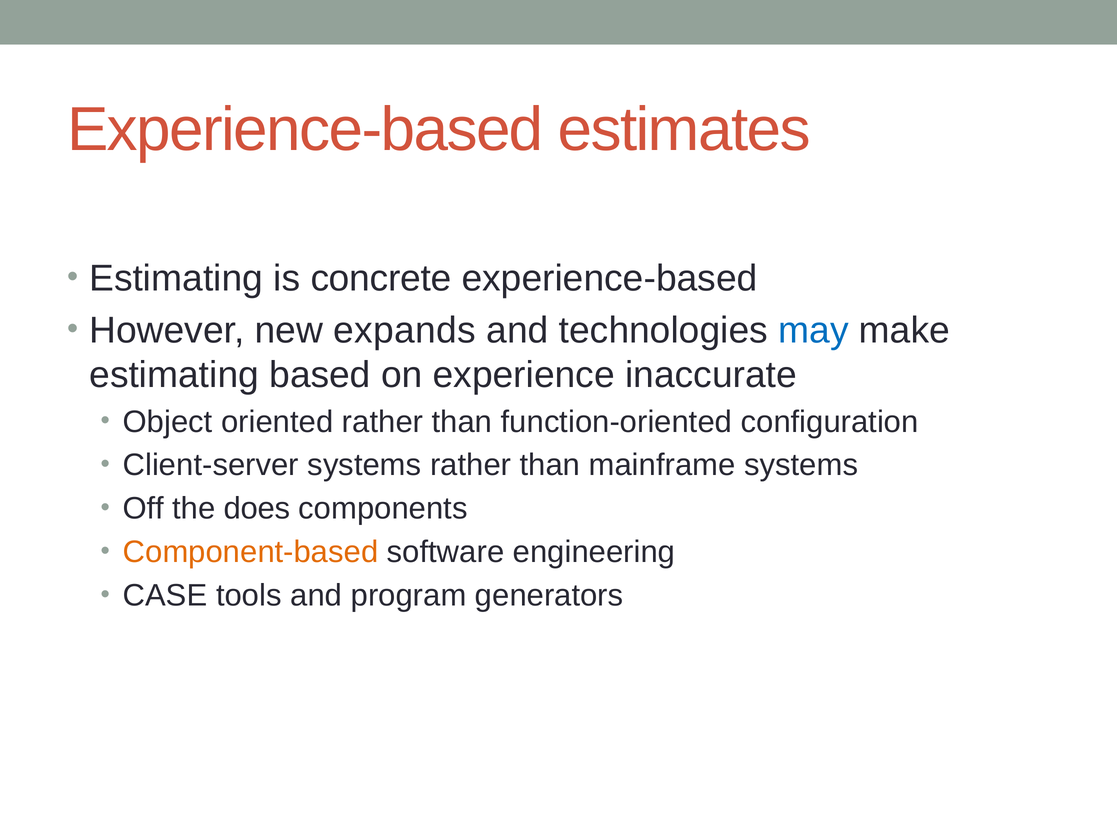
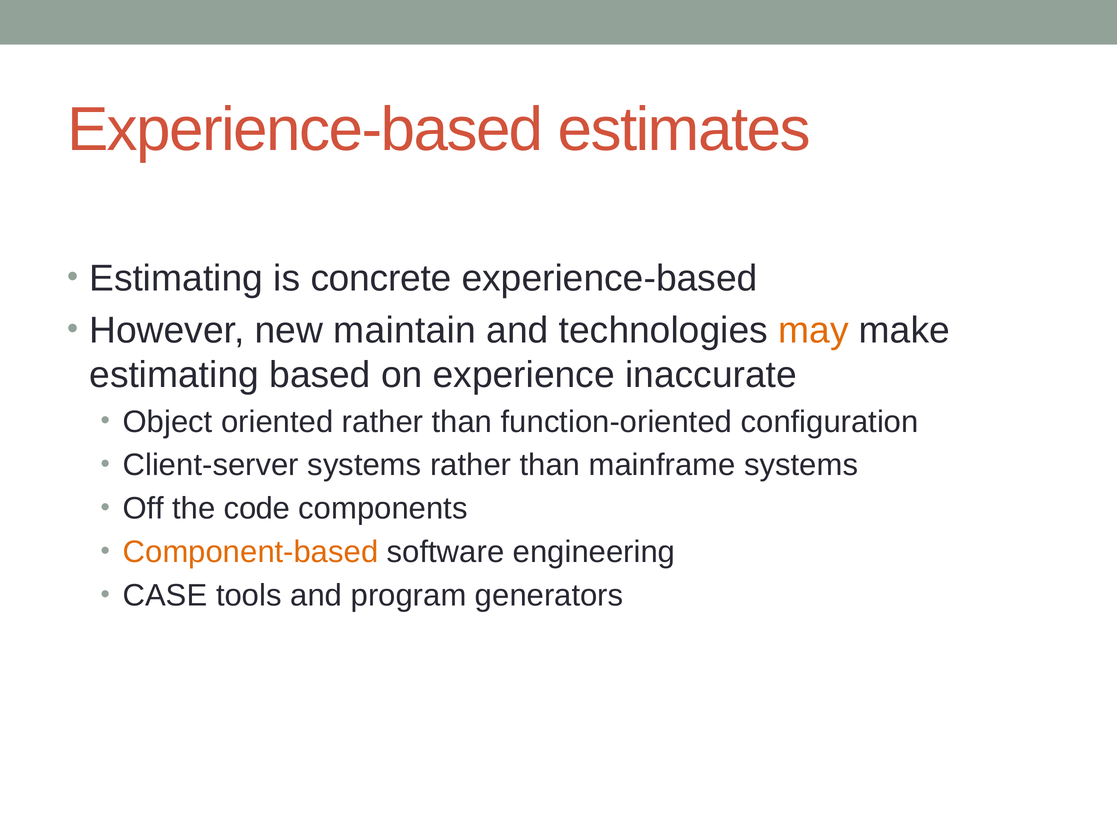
expands: expands -> maintain
may colour: blue -> orange
does: does -> code
